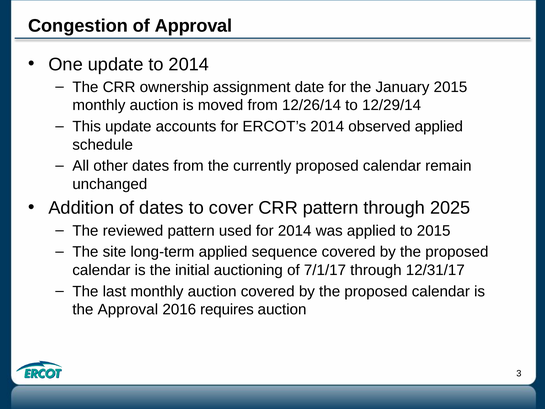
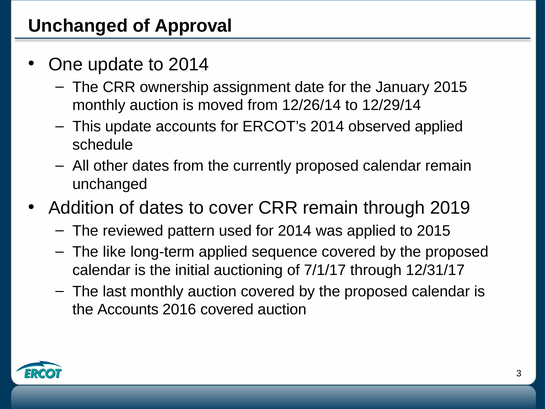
Congestion at (78, 26): Congestion -> Unchanged
CRR pattern: pattern -> remain
2025: 2025 -> 2019
site: site -> like
the Approval: Approval -> Accounts
2016 requires: requires -> covered
